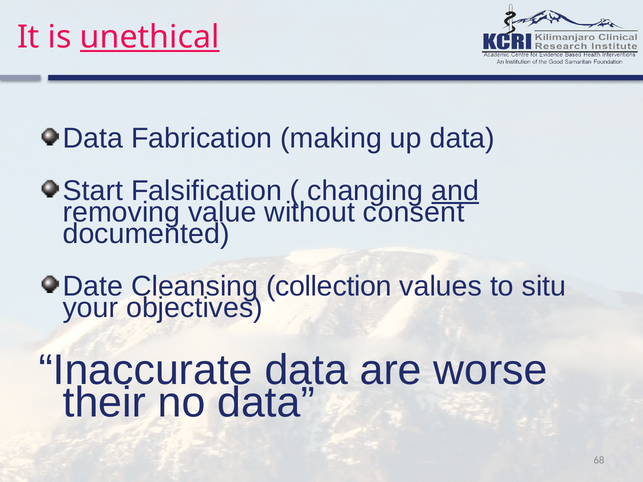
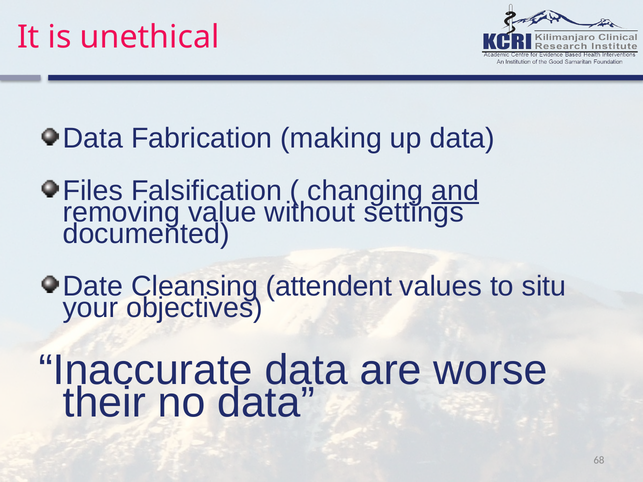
unethical underline: present -> none
Start: Start -> Files
consent: consent -> settings
collection: collection -> attendent
